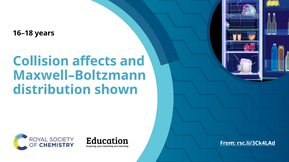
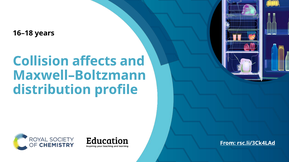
shown: shown -> profile
